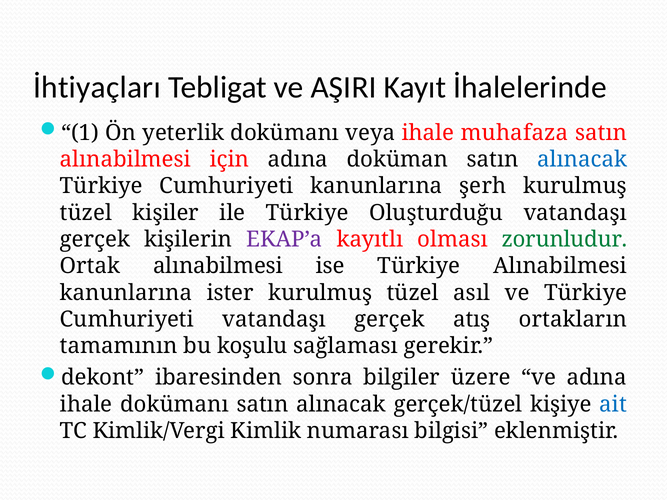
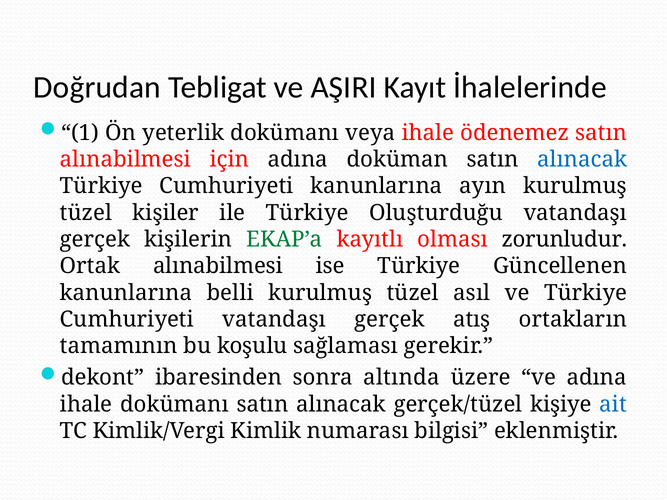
İhtiyaçları: İhtiyaçları -> Doğrudan
muhafaza: muhafaza -> ödenemez
şerh: şerh -> ayın
EKAP’a colour: purple -> green
zorunludur colour: green -> black
Türkiye Alınabilmesi: Alınabilmesi -> Güncellenen
ister: ister -> belli
bilgiler: bilgiler -> altında
